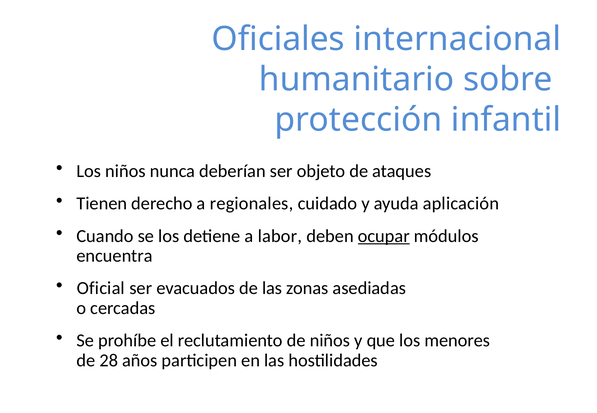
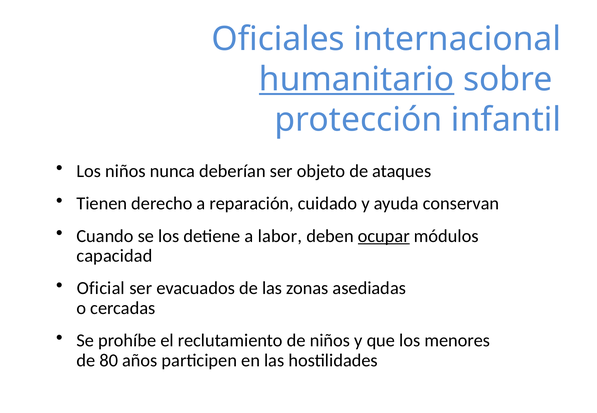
humanitario underline: none -> present
regionales: regionales -> reparación
aplicación: aplicación -> conservan
encuentra: encuentra -> capacidad
28: 28 -> 80
